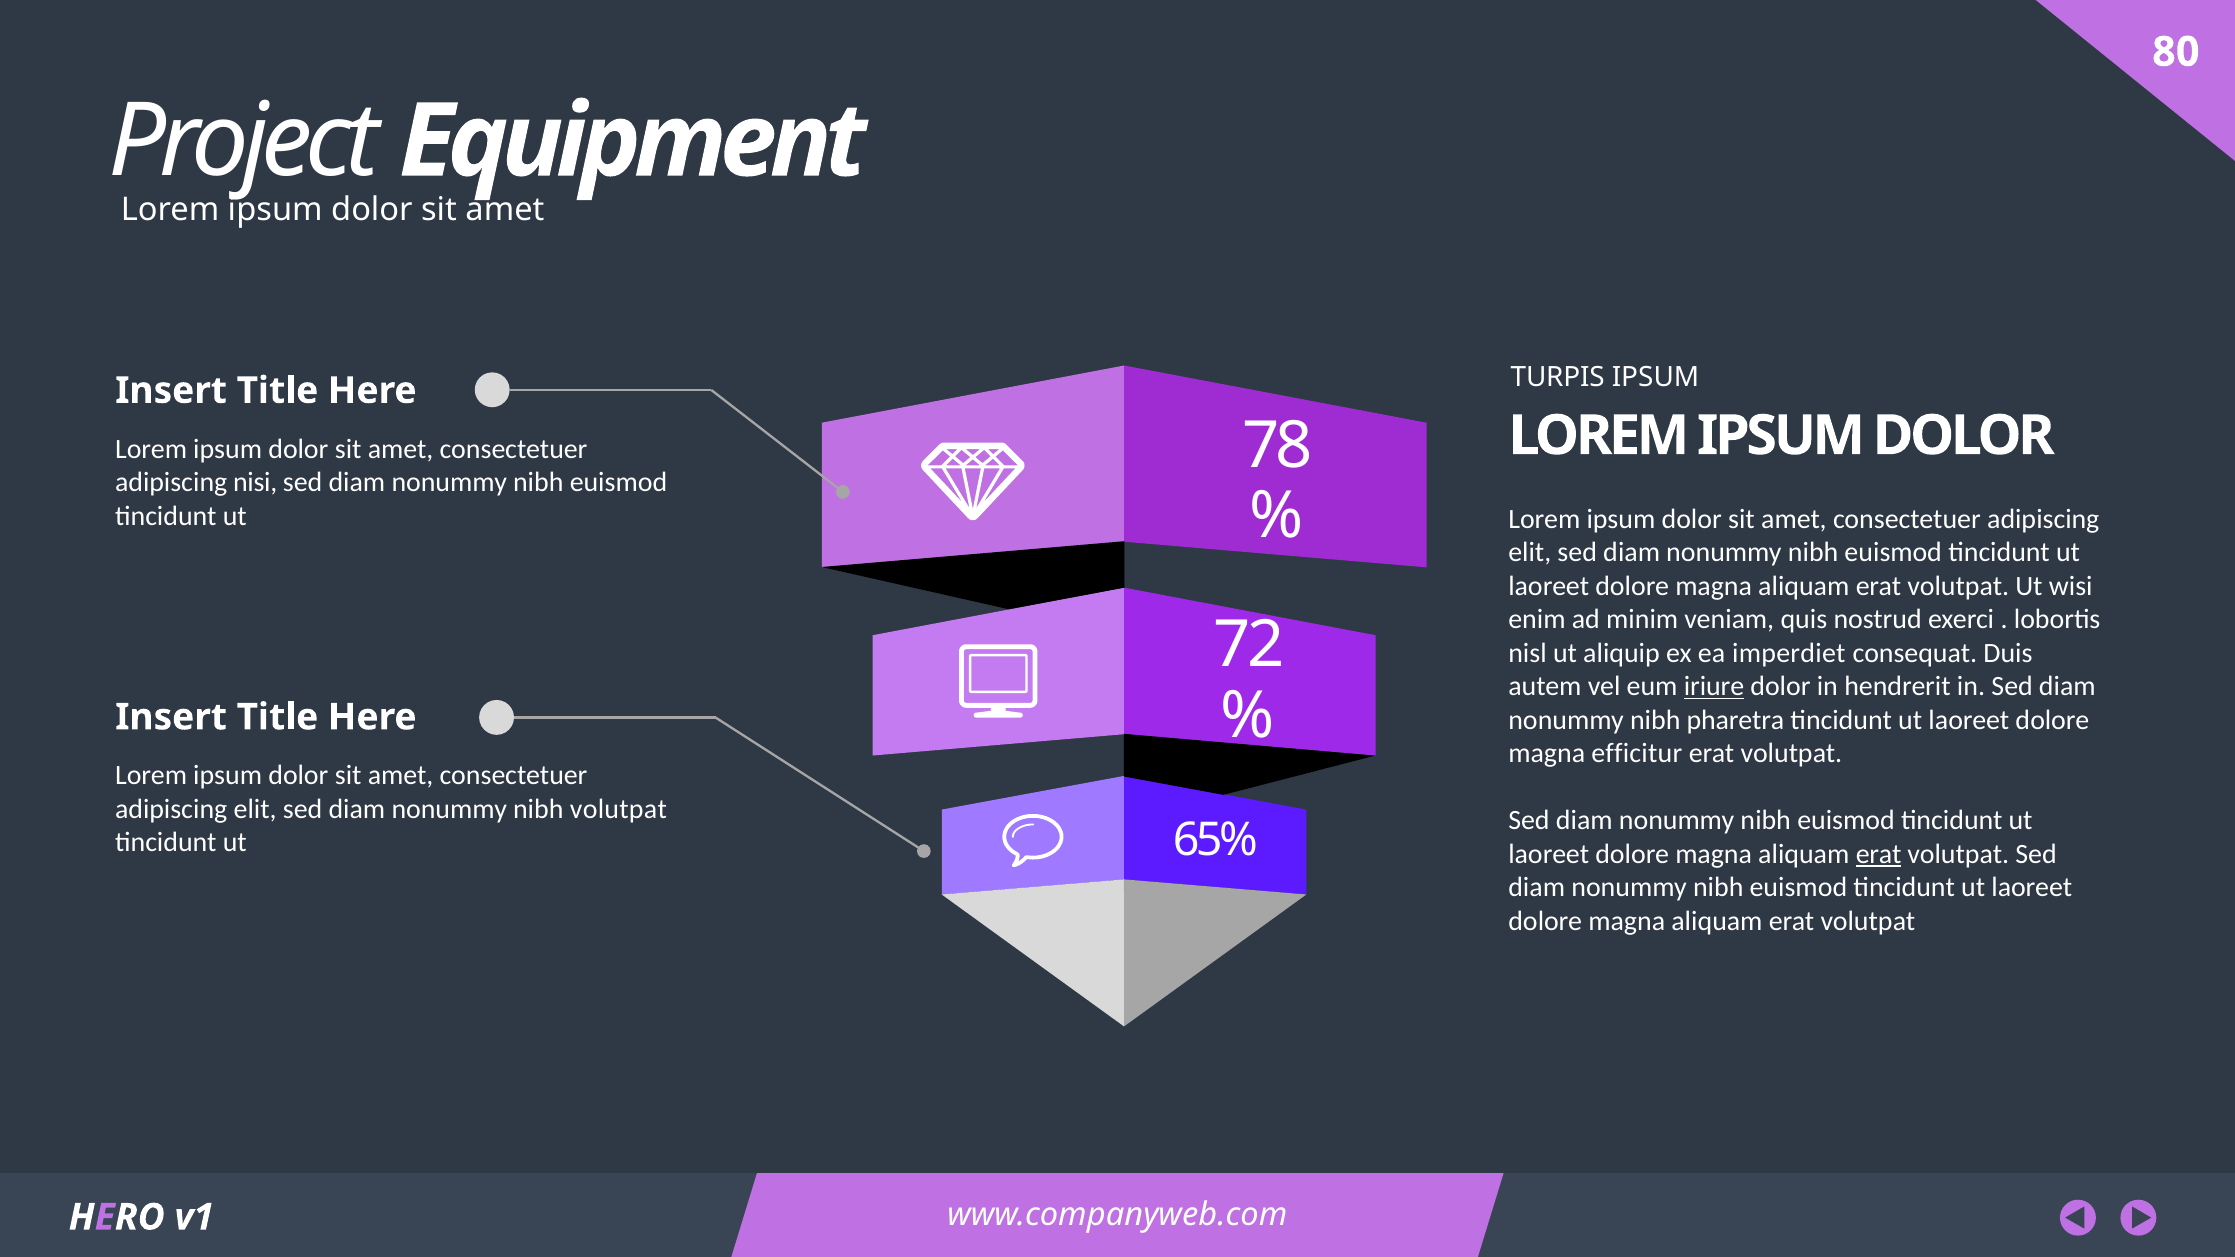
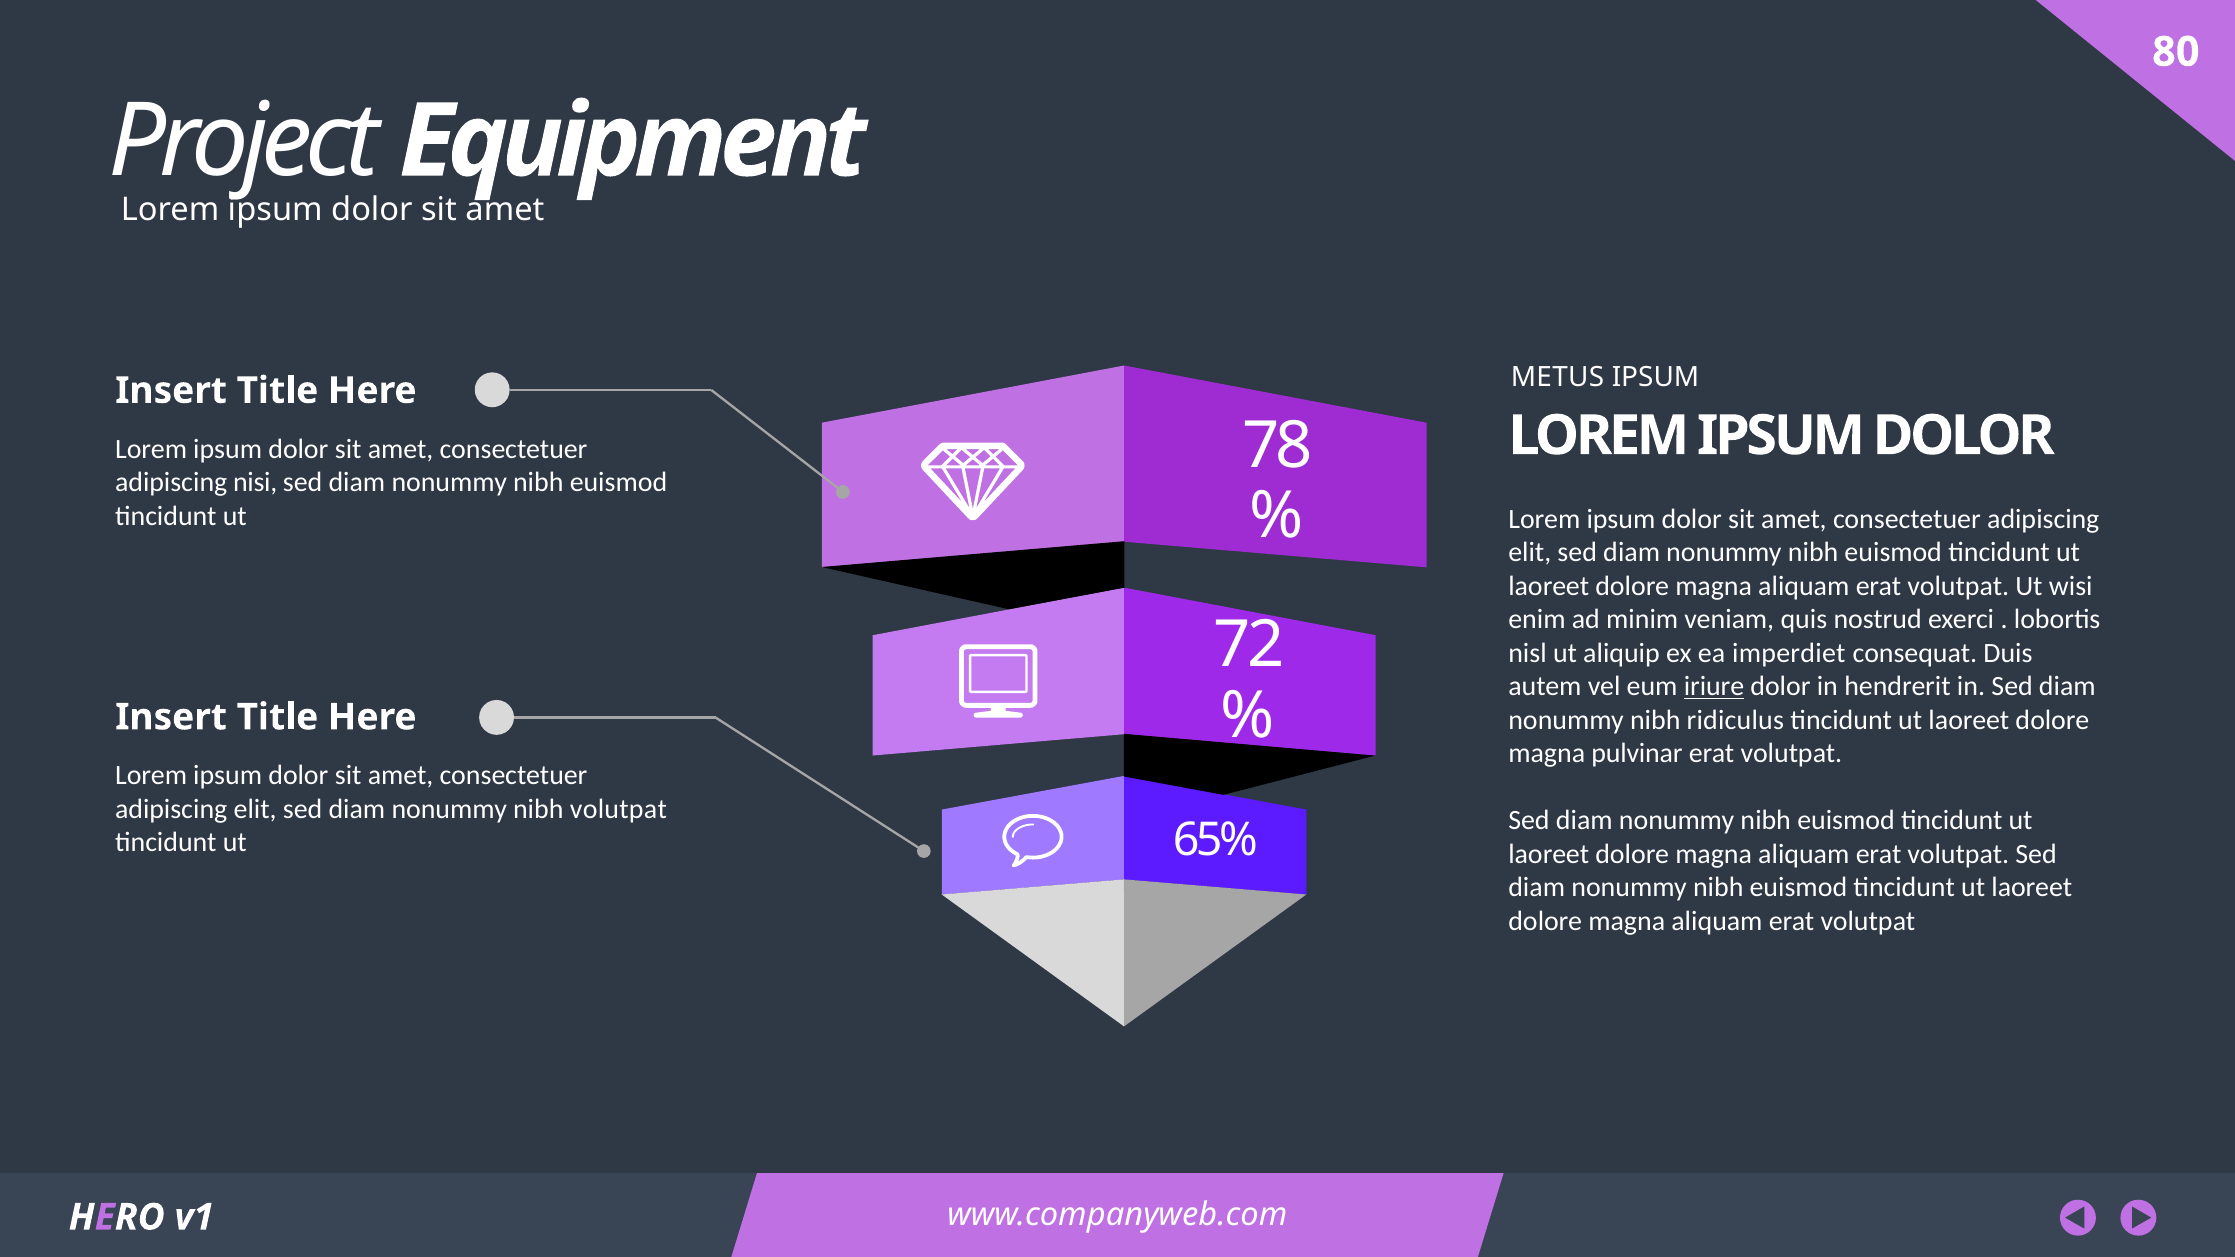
TURPIS: TURPIS -> METUS
pharetra: pharetra -> ridiculus
efficitur: efficitur -> pulvinar
erat at (1879, 854) underline: present -> none
